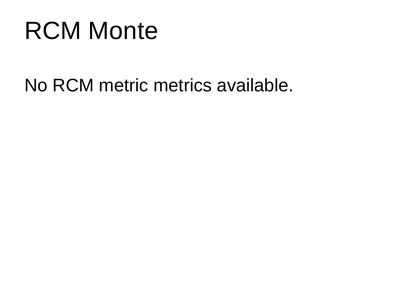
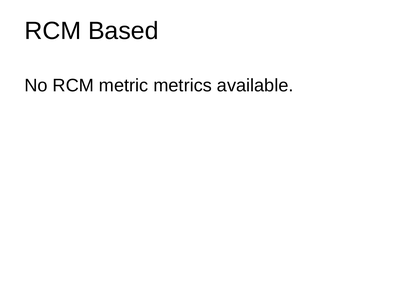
Monte: Monte -> Based
